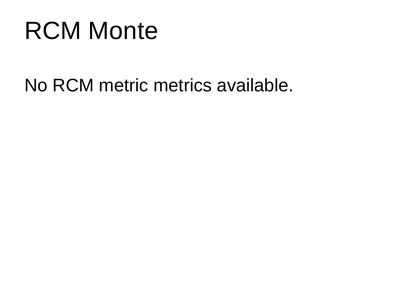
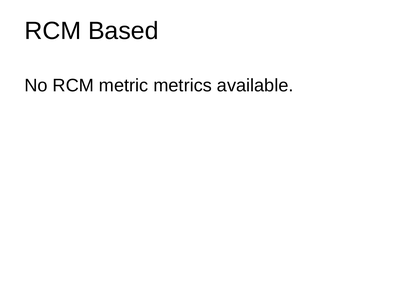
Monte: Monte -> Based
